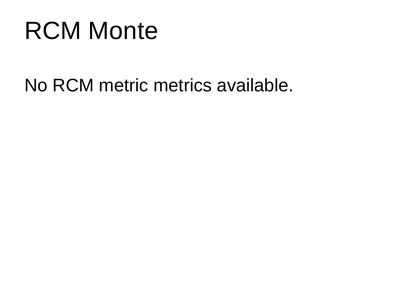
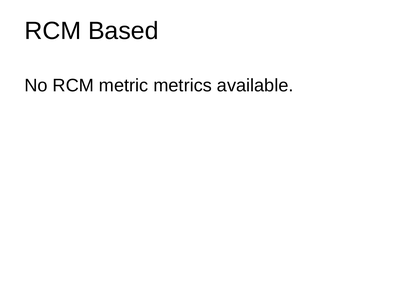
Monte: Monte -> Based
